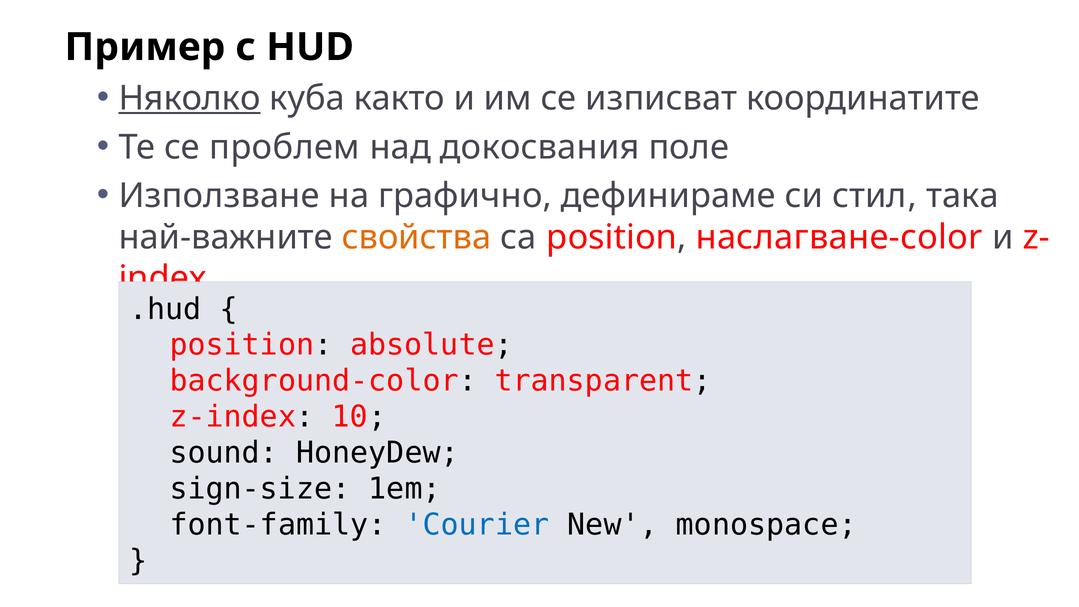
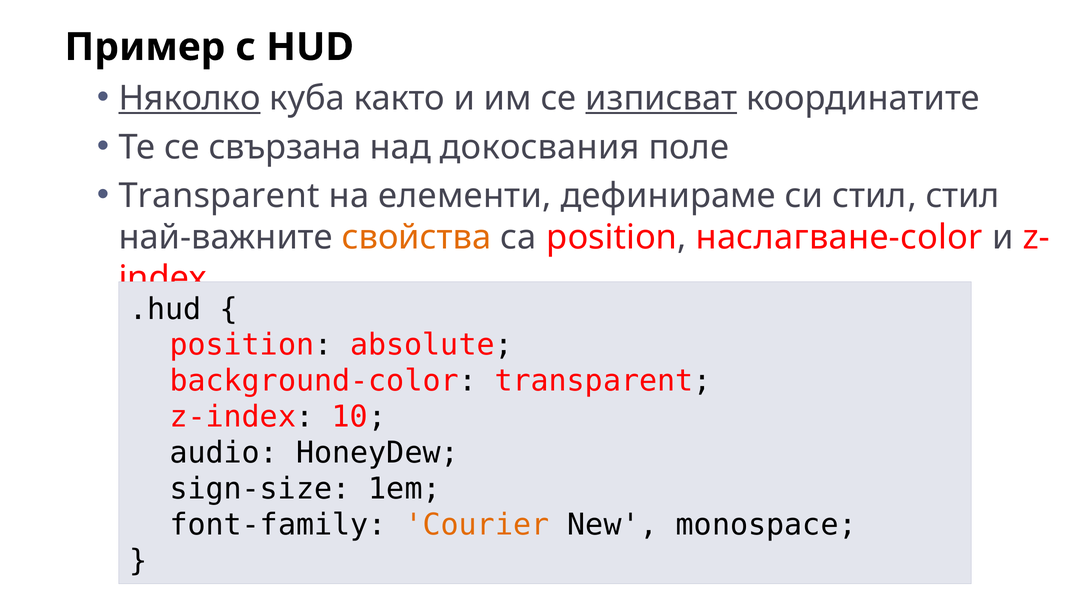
изписват underline: none -> present
проблем: проблем -> свързана
Използване at (219, 196): Използване -> Transparent
графично: графично -> елементи
стил така: така -> стил
sound: sound -> audio
Courier colour: blue -> orange
